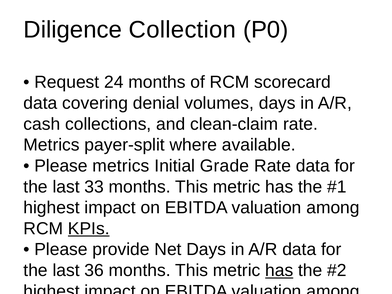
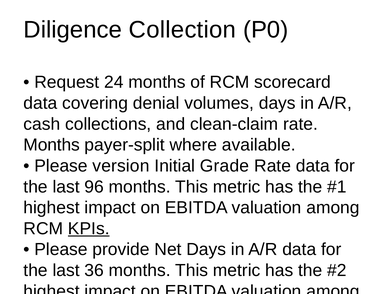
Metrics at (52, 145): Metrics -> Months
Please metrics: metrics -> version
33: 33 -> 96
has at (279, 270) underline: present -> none
